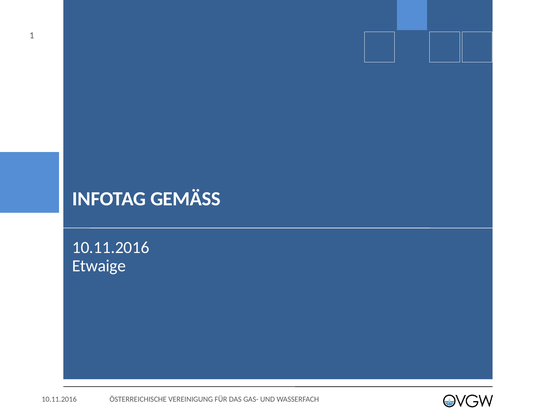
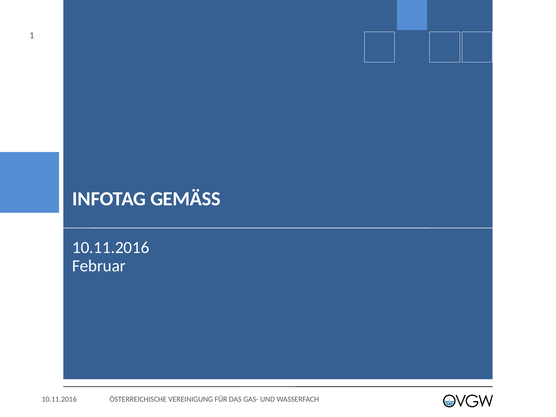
Etwaige: Etwaige -> Februar
